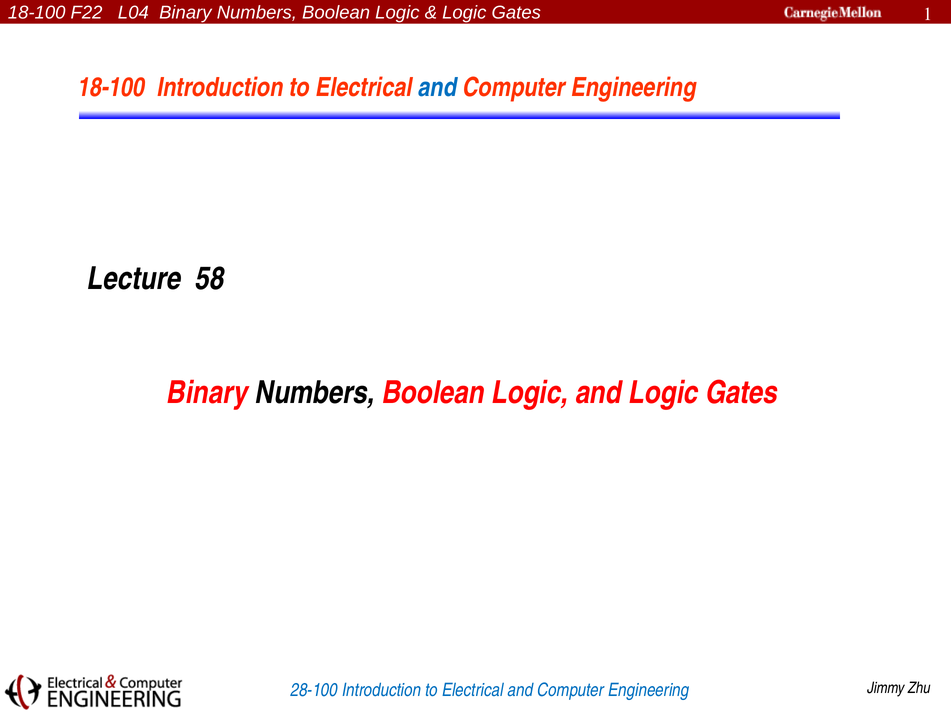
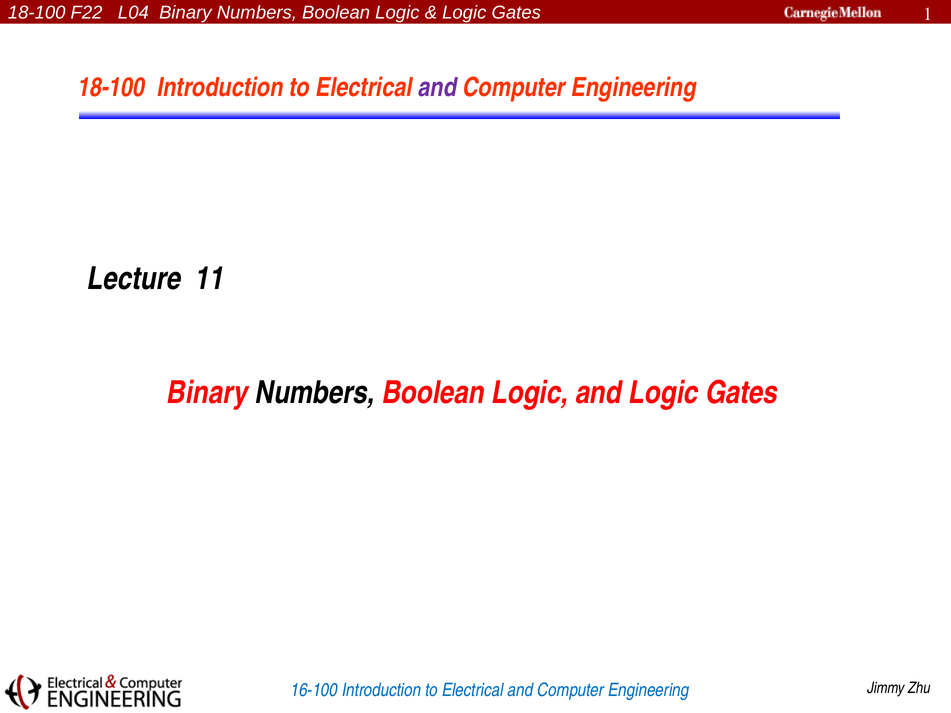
and at (437, 88) colour: blue -> purple
58: 58 -> 11
28-100: 28-100 -> 16-100
